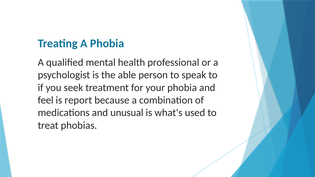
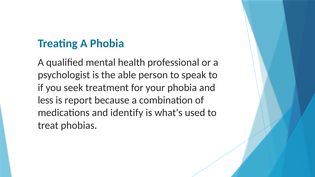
feel: feel -> less
unusual: unusual -> identify
